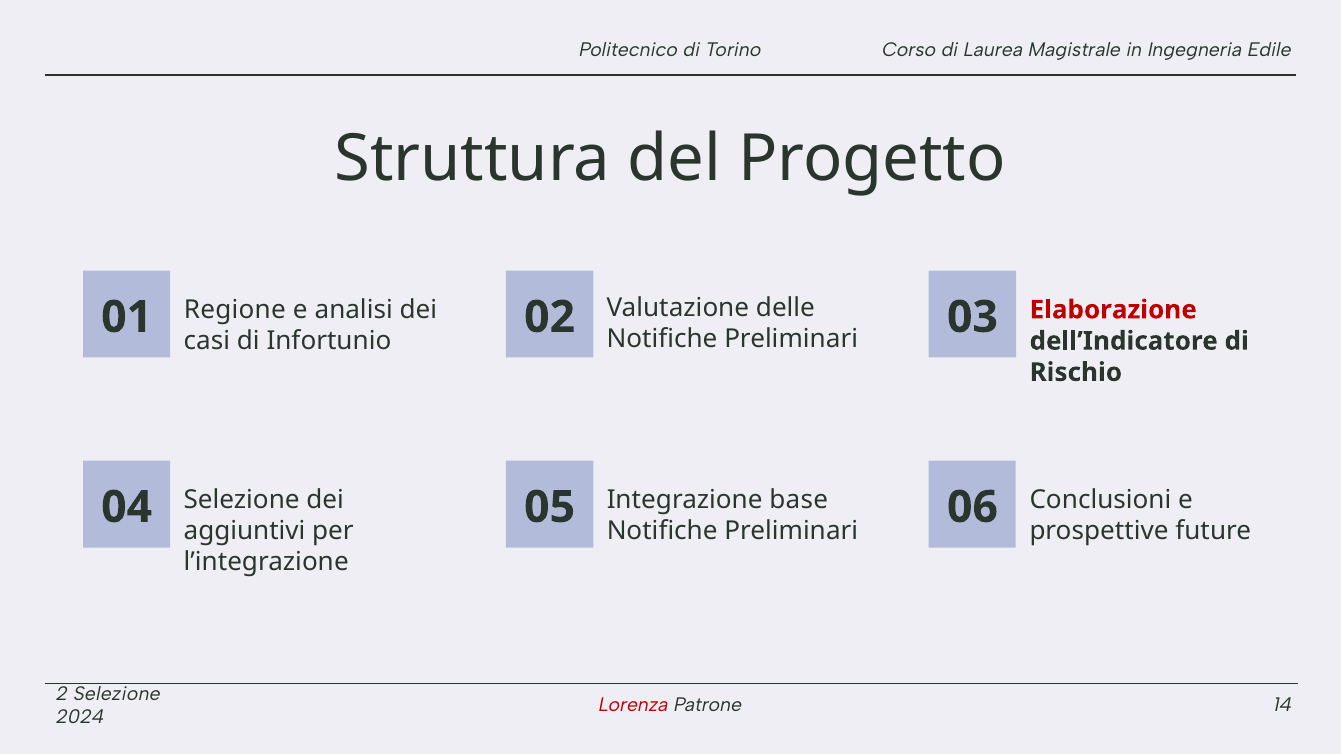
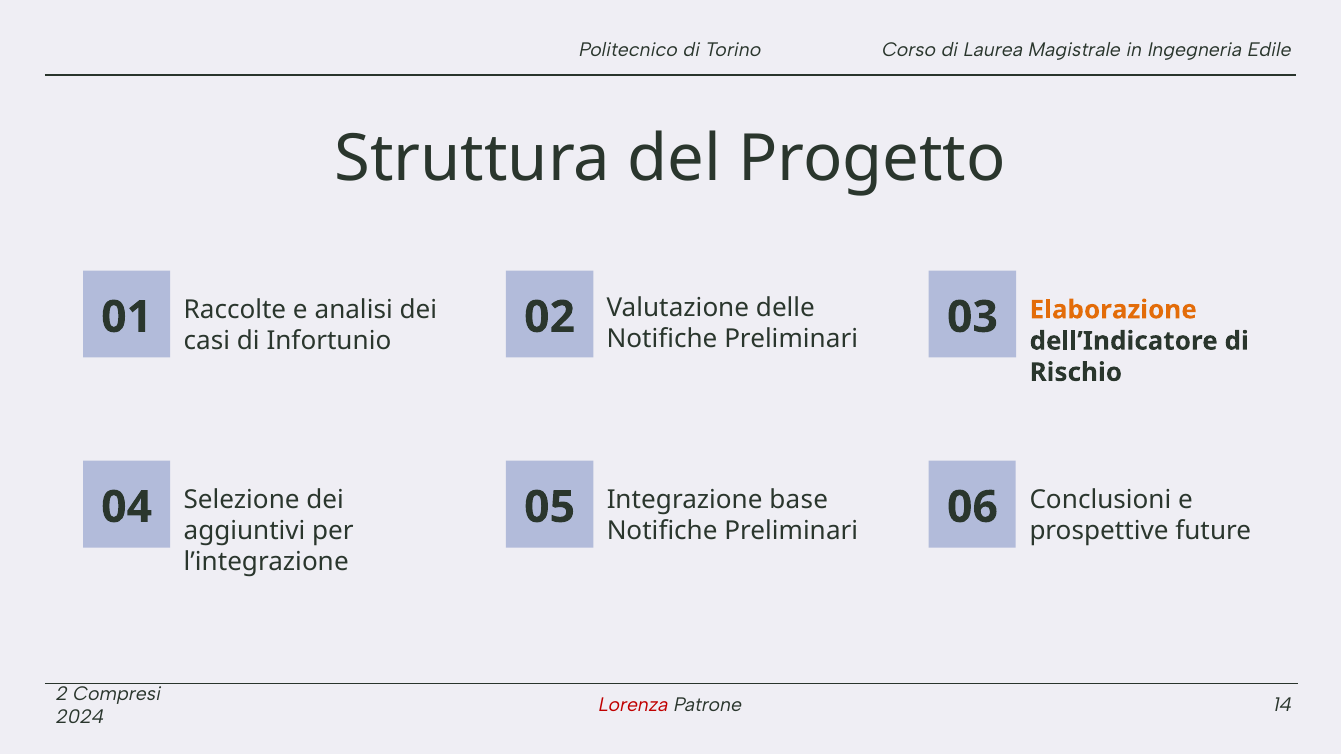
Regione: Regione -> Raccolte
Elaborazione colour: red -> orange
2 Selezione: Selezione -> Compresi
